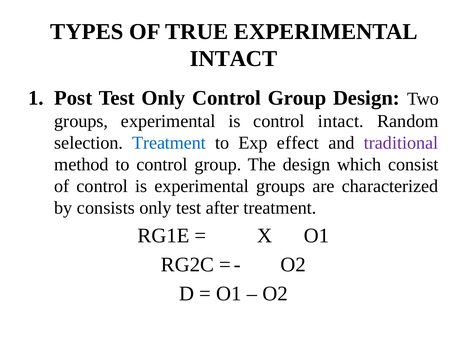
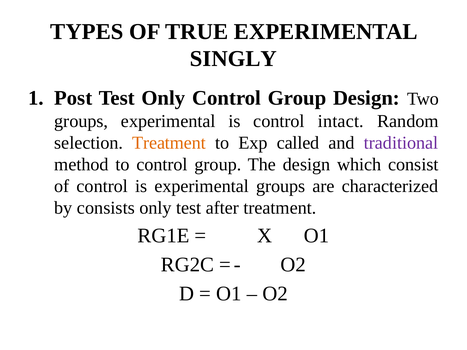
INTACT at (234, 59): INTACT -> SINGLY
Treatment at (169, 143) colour: blue -> orange
effect: effect -> called
